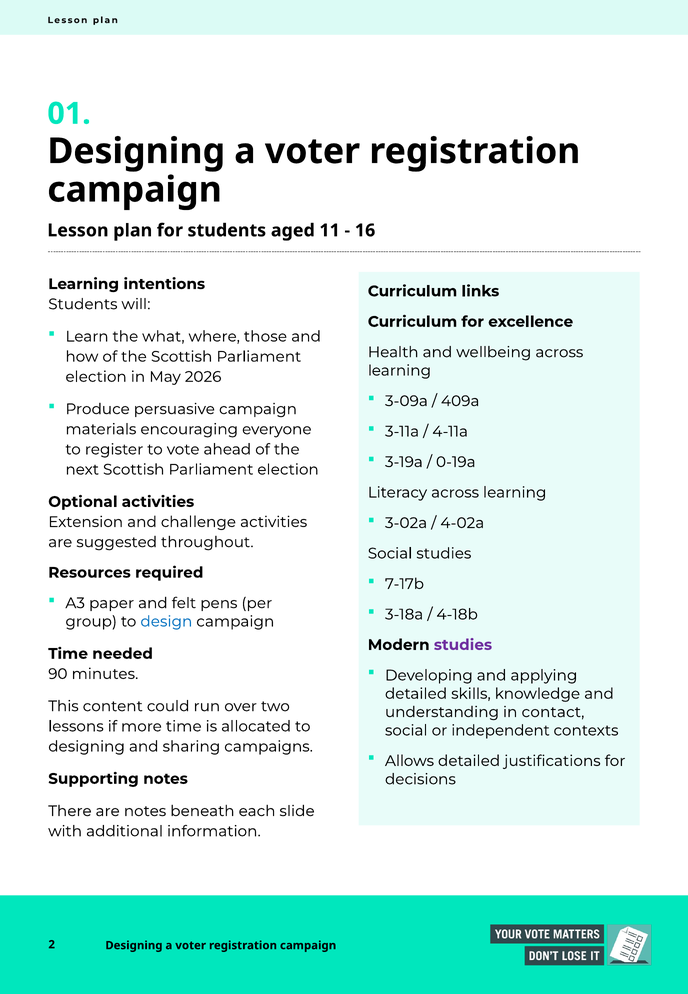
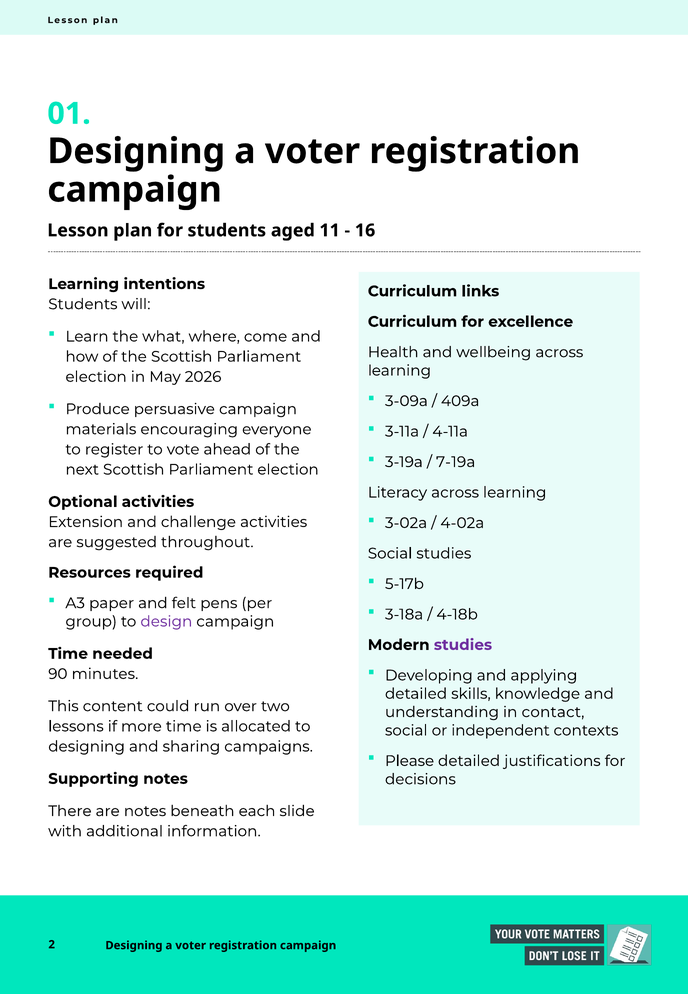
those: those -> come
0-19a: 0-19a -> 7-19a
7-17b: 7-17b -> 5-17b
design colour: blue -> purple
Allows: Allows -> Please
